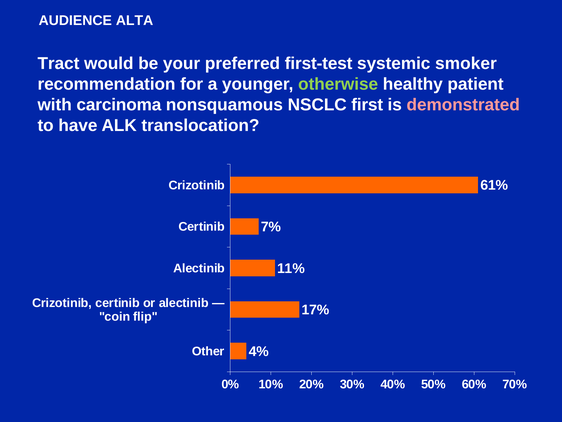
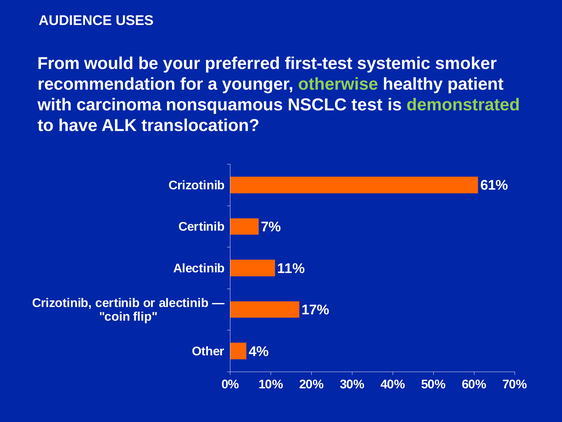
ALTA: ALTA -> USES
Tract: Tract -> From
first: first -> test
demonstrated colour: pink -> light green
